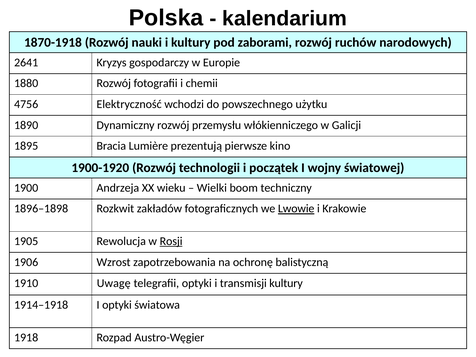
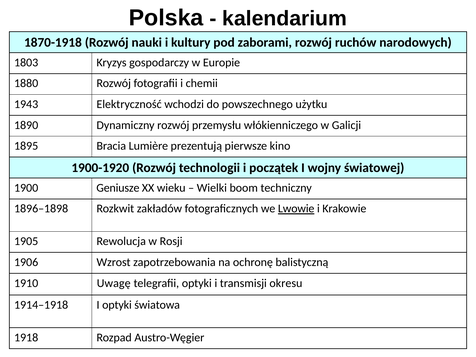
2641: 2641 -> 1803
4756: 4756 -> 1943
Andrzeja: Andrzeja -> Geniusze
Rosji underline: present -> none
transmisji kultury: kultury -> okresu
